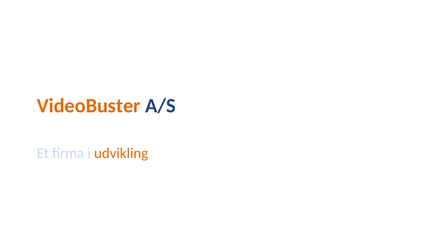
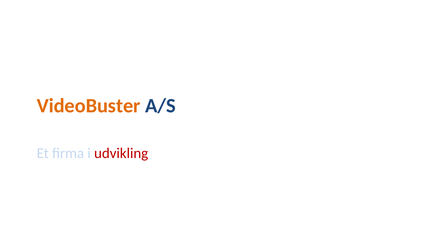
udvikling colour: orange -> red
